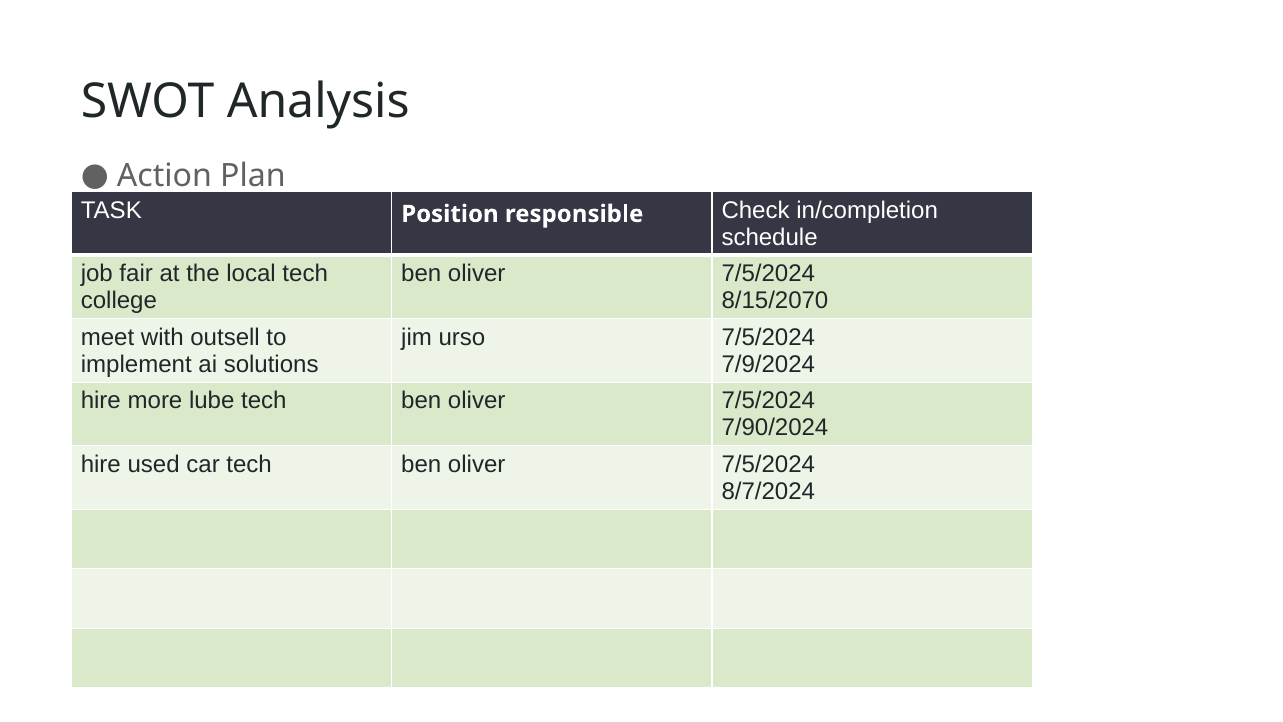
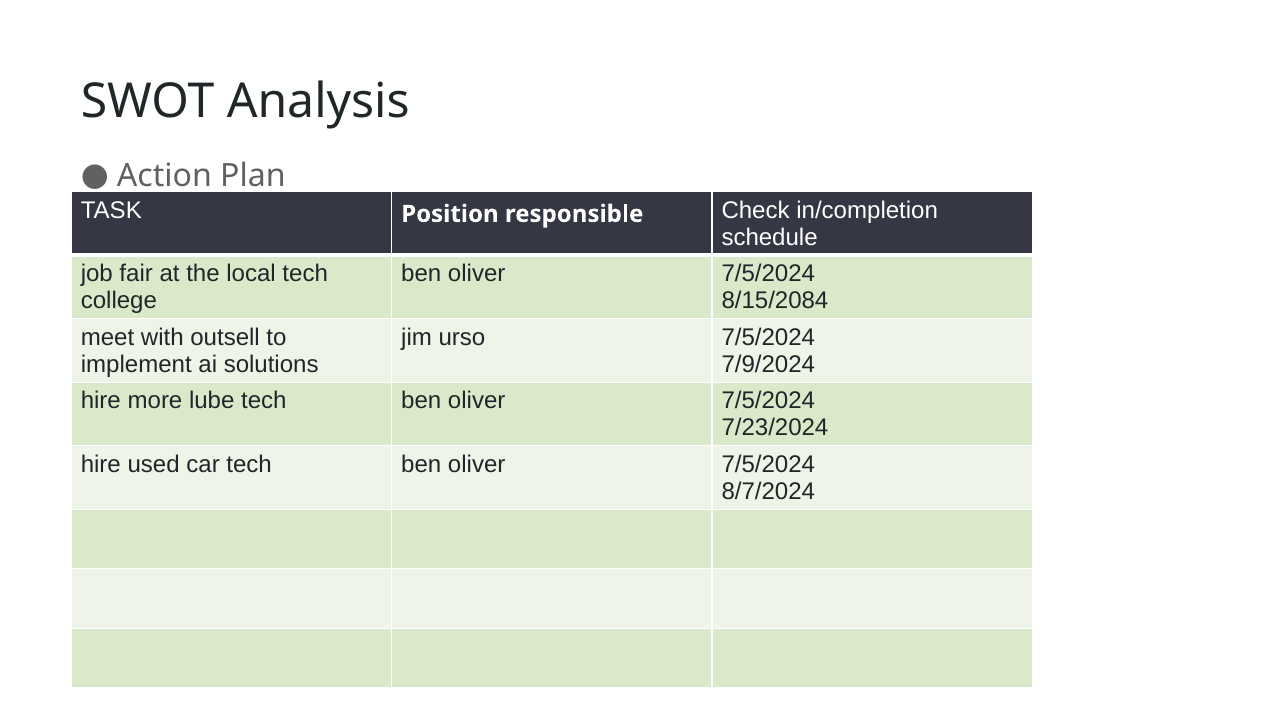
8/15/2070: 8/15/2070 -> 8/15/2084
7/90/2024: 7/90/2024 -> 7/23/2024
